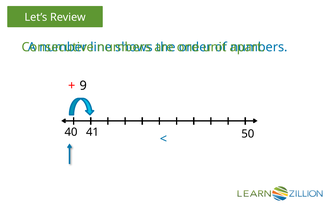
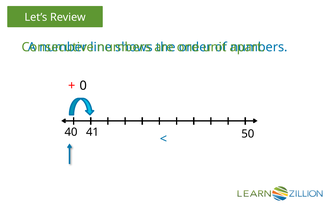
9: 9 -> 0
